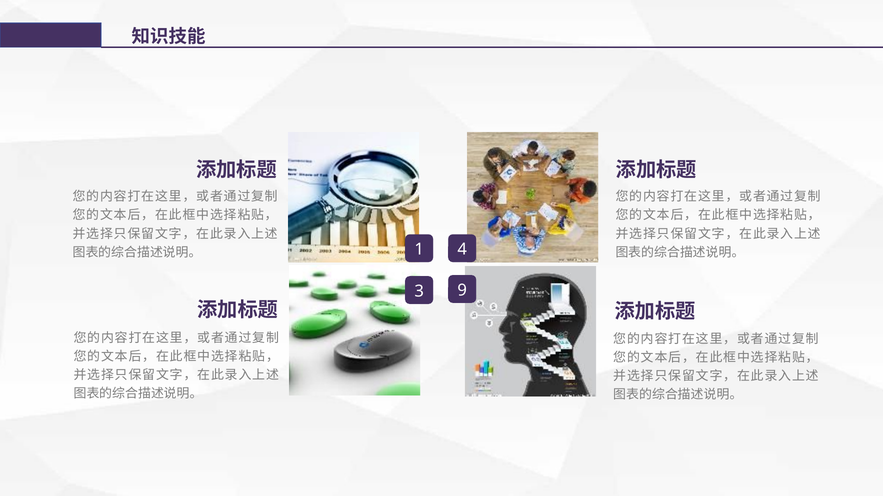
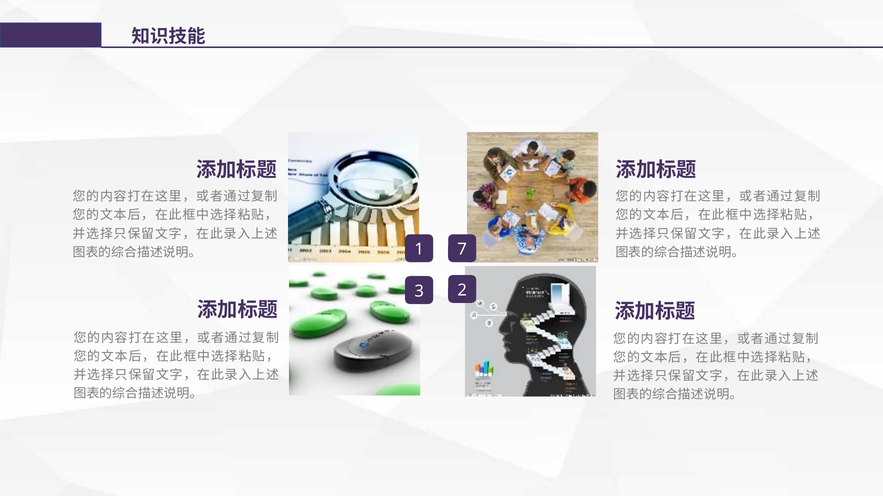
4: 4 -> 7
9: 9 -> 2
